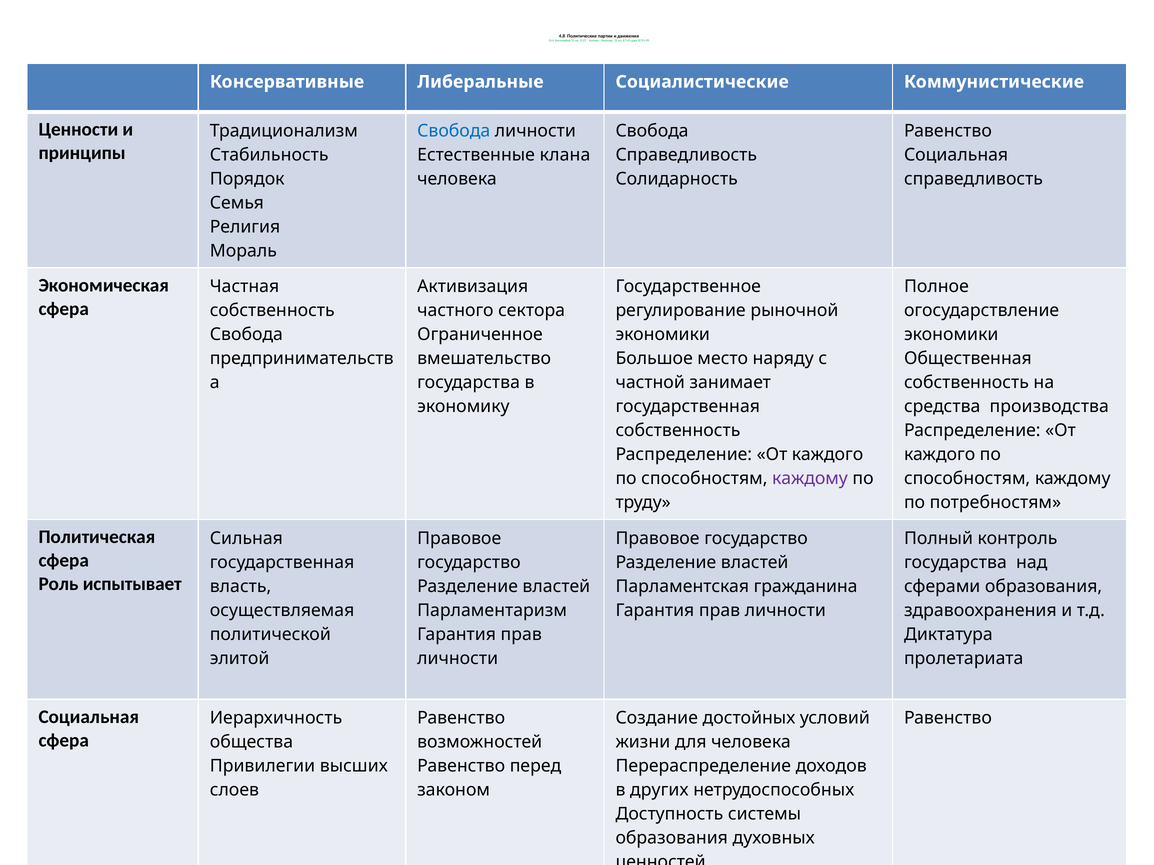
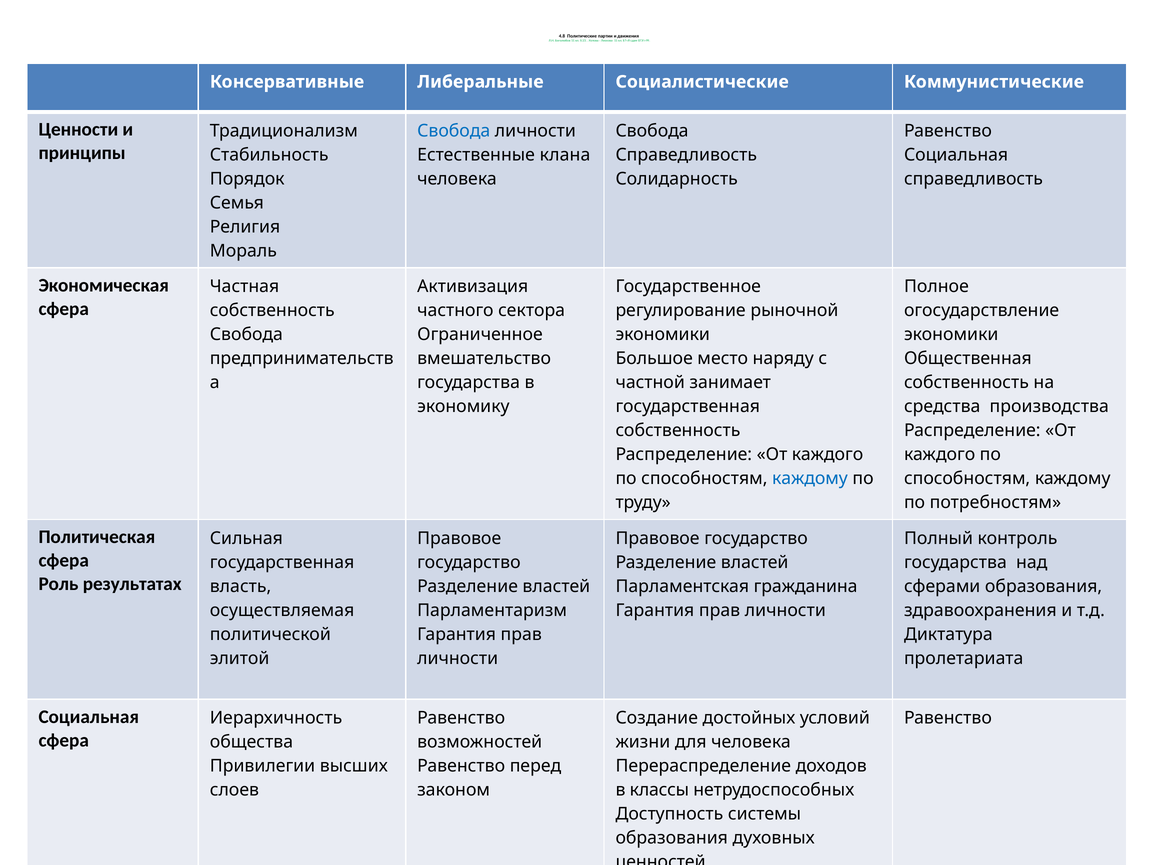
каждому at (810, 479) colour: purple -> blue
испытывает: испытывает -> результатах
других: других -> классы
